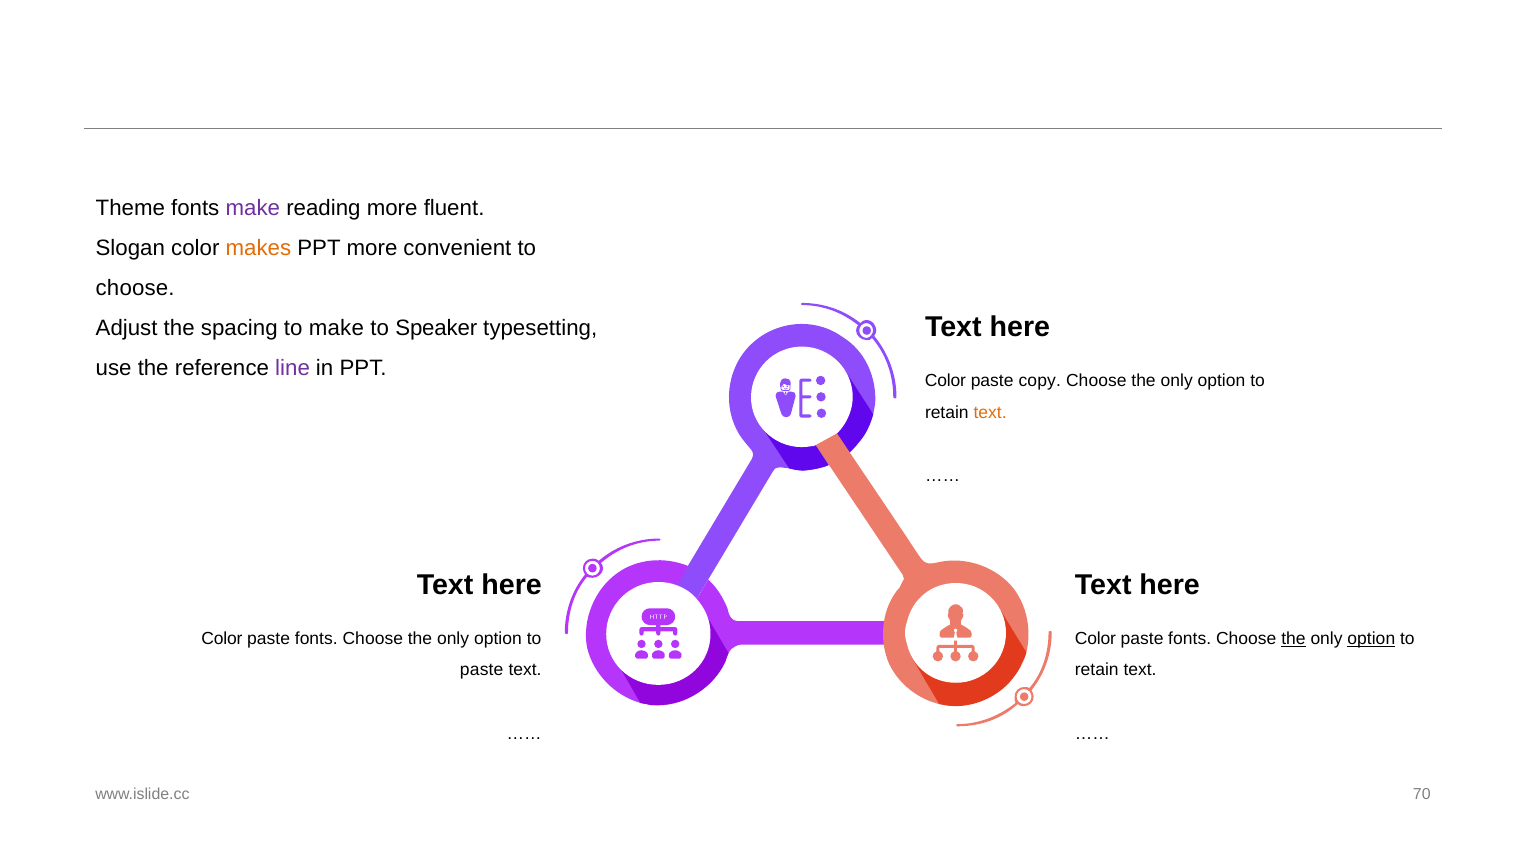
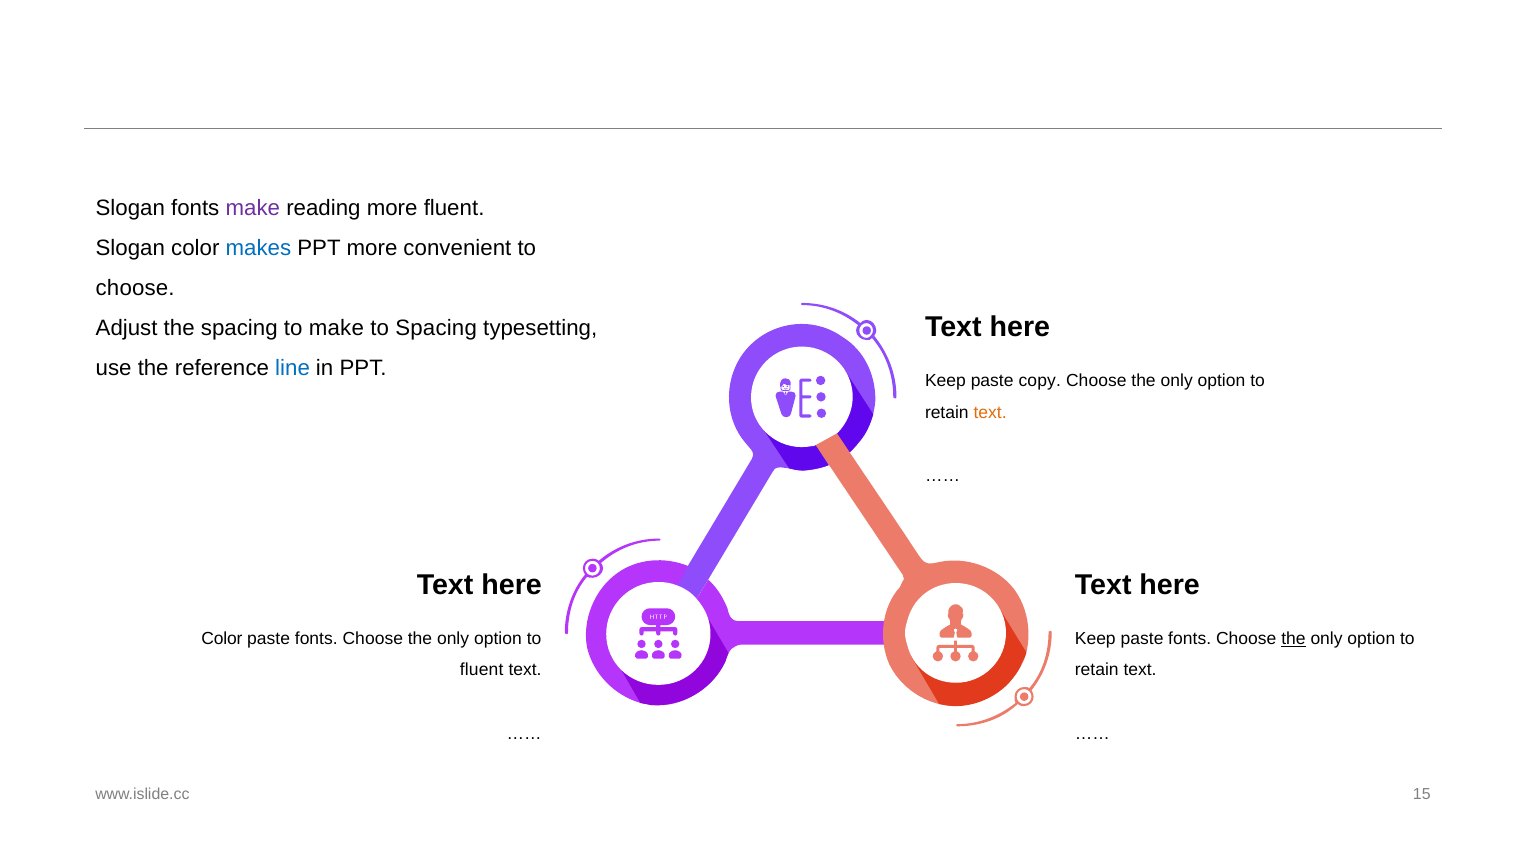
Theme at (130, 208): Theme -> Slogan
makes colour: orange -> blue
to Speaker: Speaker -> Spacing
line colour: purple -> blue
Color at (946, 381): Color -> Keep
Color at (1095, 639): Color -> Keep
option at (1371, 639) underline: present -> none
paste at (482, 671): paste -> fluent
70: 70 -> 15
